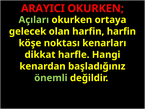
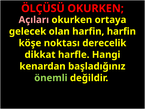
ARAYICI: ARAYICI -> ÖLÇÜSÜ
Açıları colour: light green -> pink
kenarları: kenarları -> derecelik
